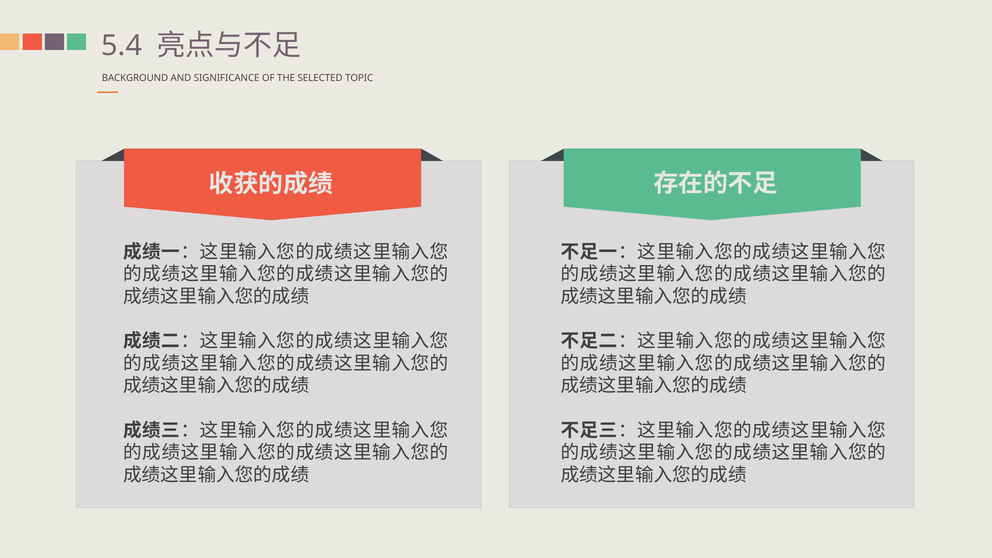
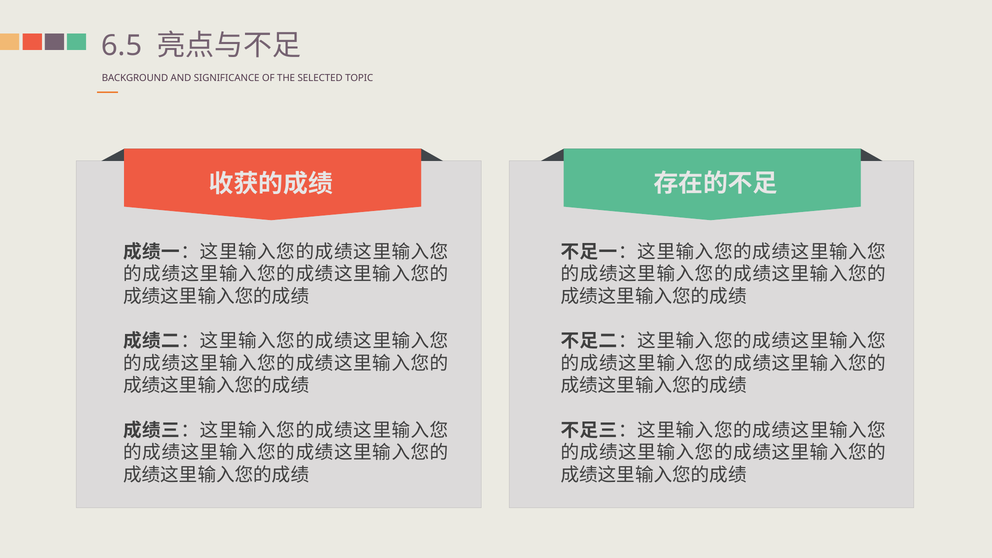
5.4: 5.4 -> 6.5
